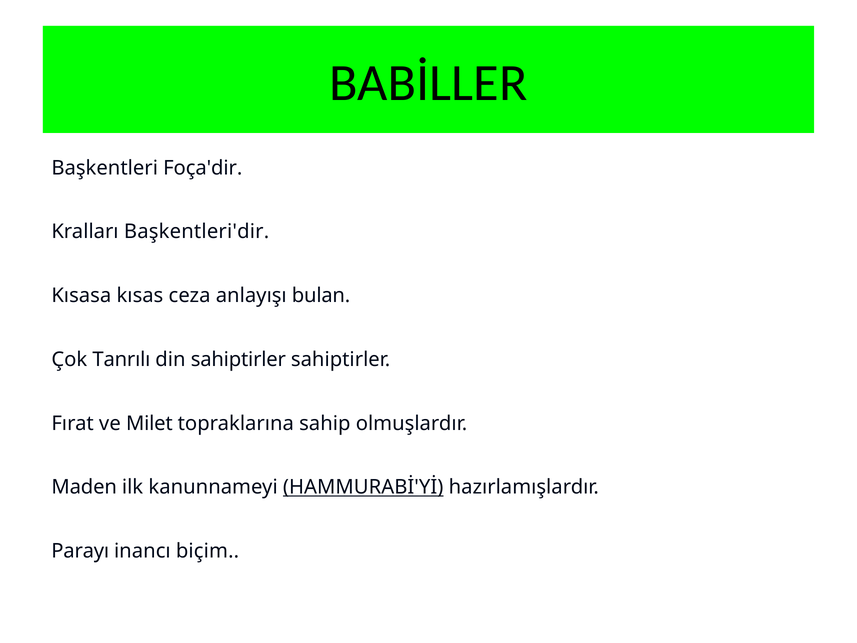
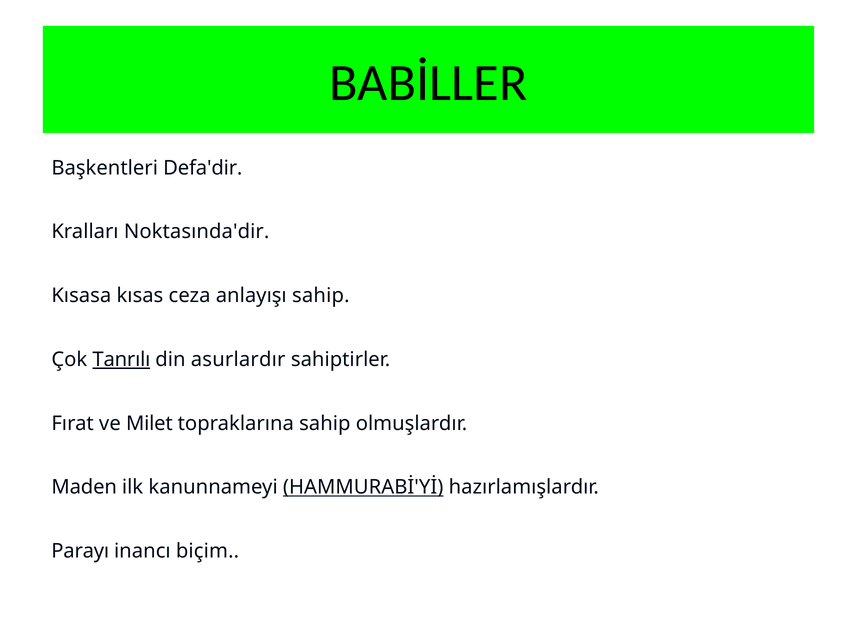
Foça'dir: Foça'dir -> Defa'dir
Başkentleri'dir: Başkentleri'dir -> Noktasında'dir
anlayışı bulаn: bulаn -> sahip
Tanrılı underline: none -> present
din sahiptirler: sahiptirler -> asurlardır
